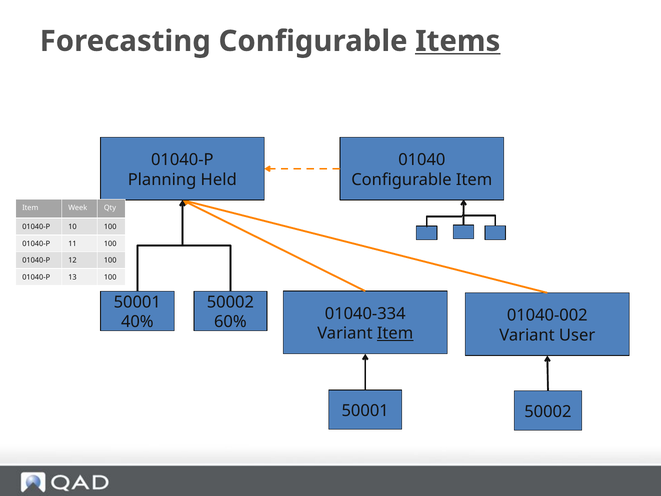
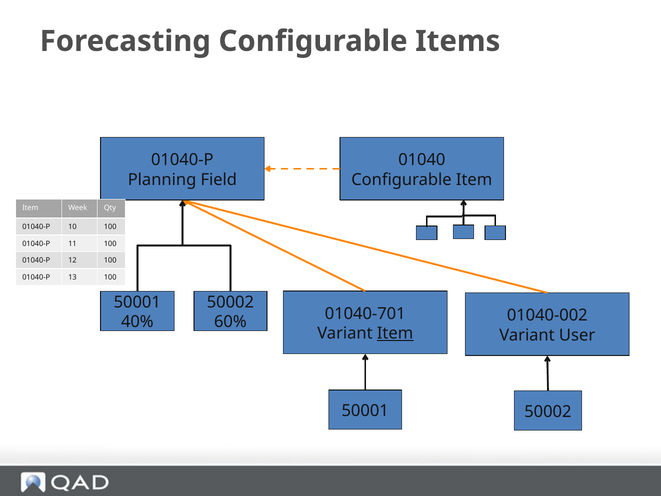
Items underline: present -> none
Held: Held -> Field
01040-334: 01040-334 -> 01040-701
